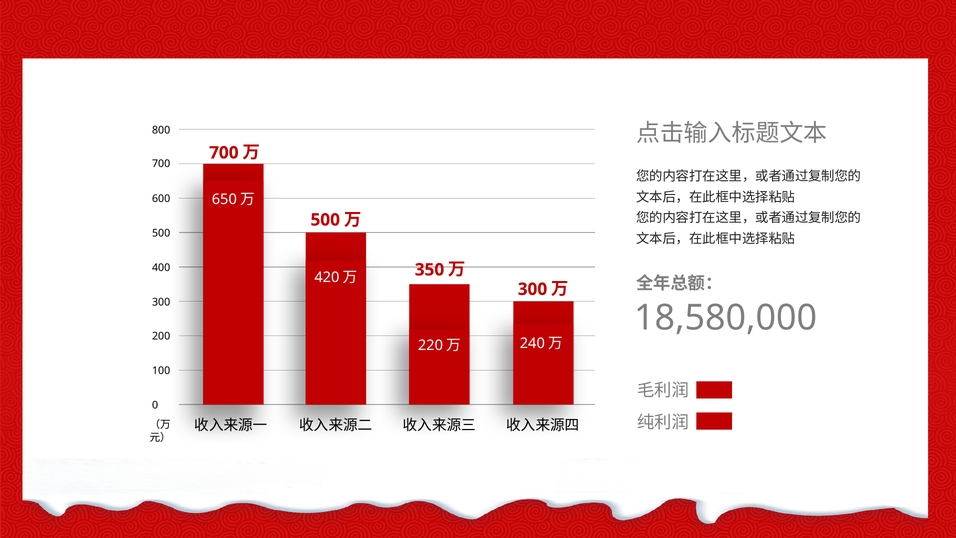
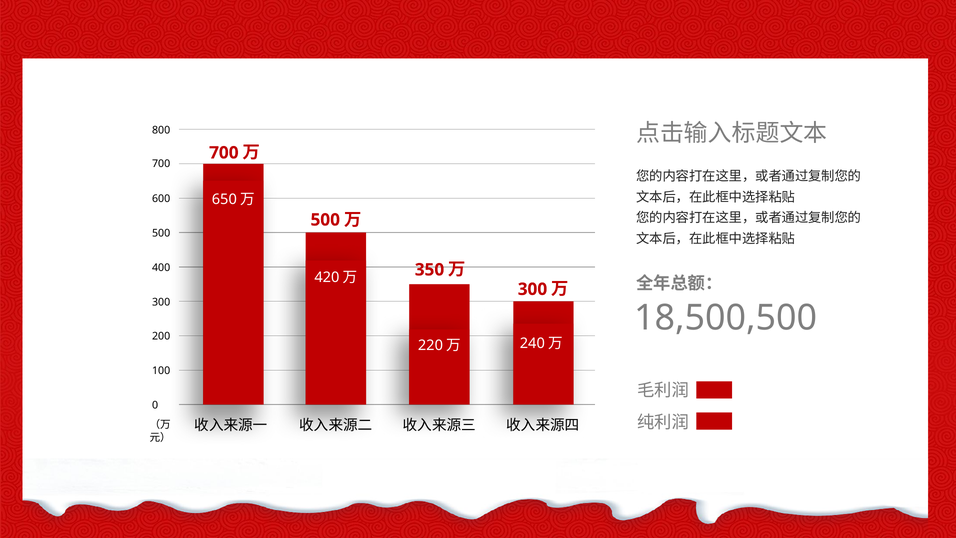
18,580,000: 18,580,000 -> 18,500,500
